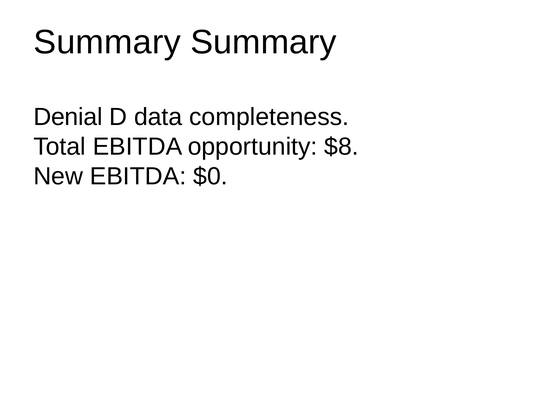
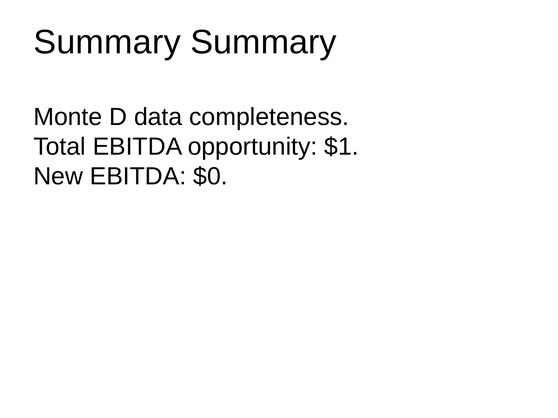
Denial: Denial -> Monte
$8: $8 -> $1
